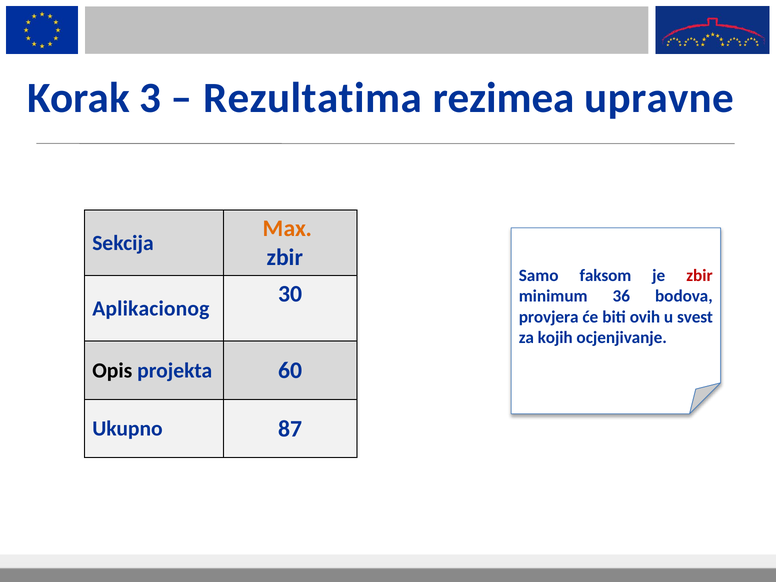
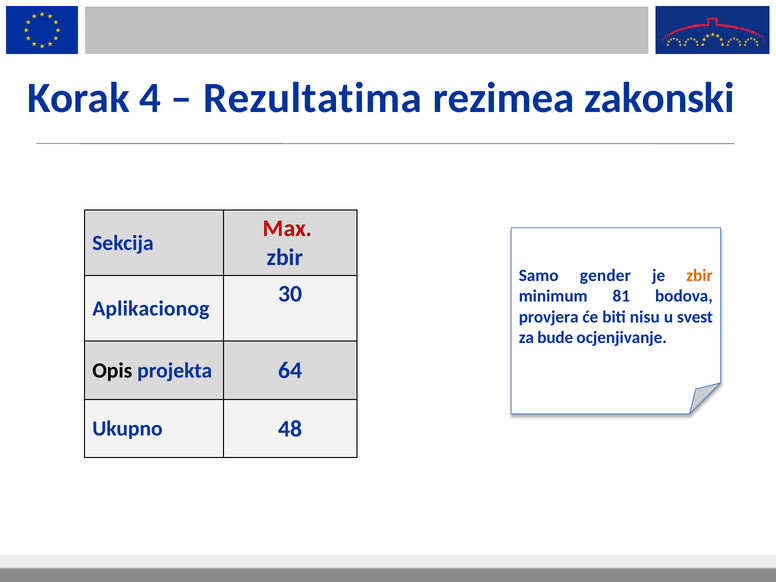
3: 3 -> 4
upravne: upravne -> zakonski
Max colour: orange -> red
faksom: faksom -> gender
zbir at (699, 276) colour: red -> orange
36: 36 -> 81
ovih: ovih -> nisu
kojih: kojih -> bude
60: 60 -> 64
87: 87 -> 48
